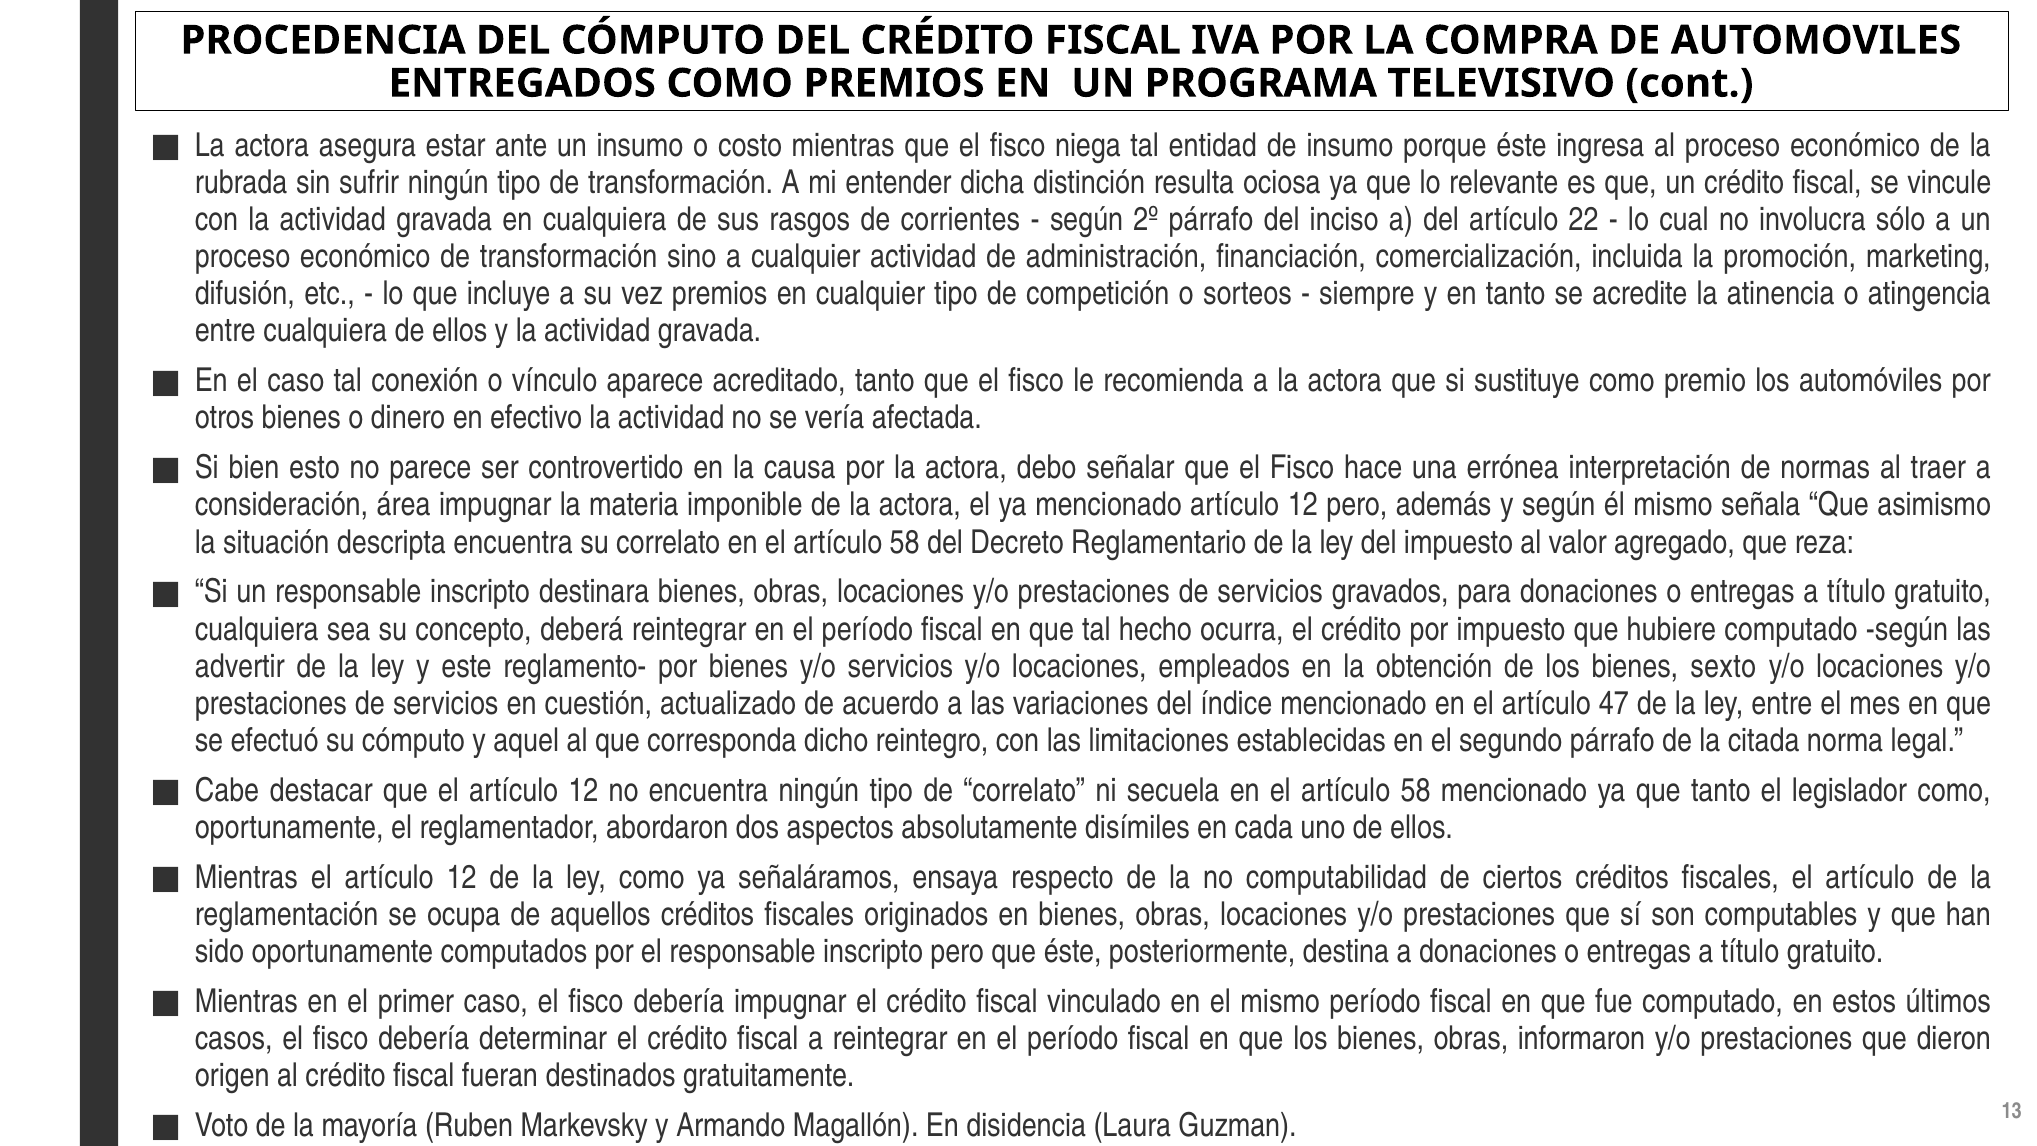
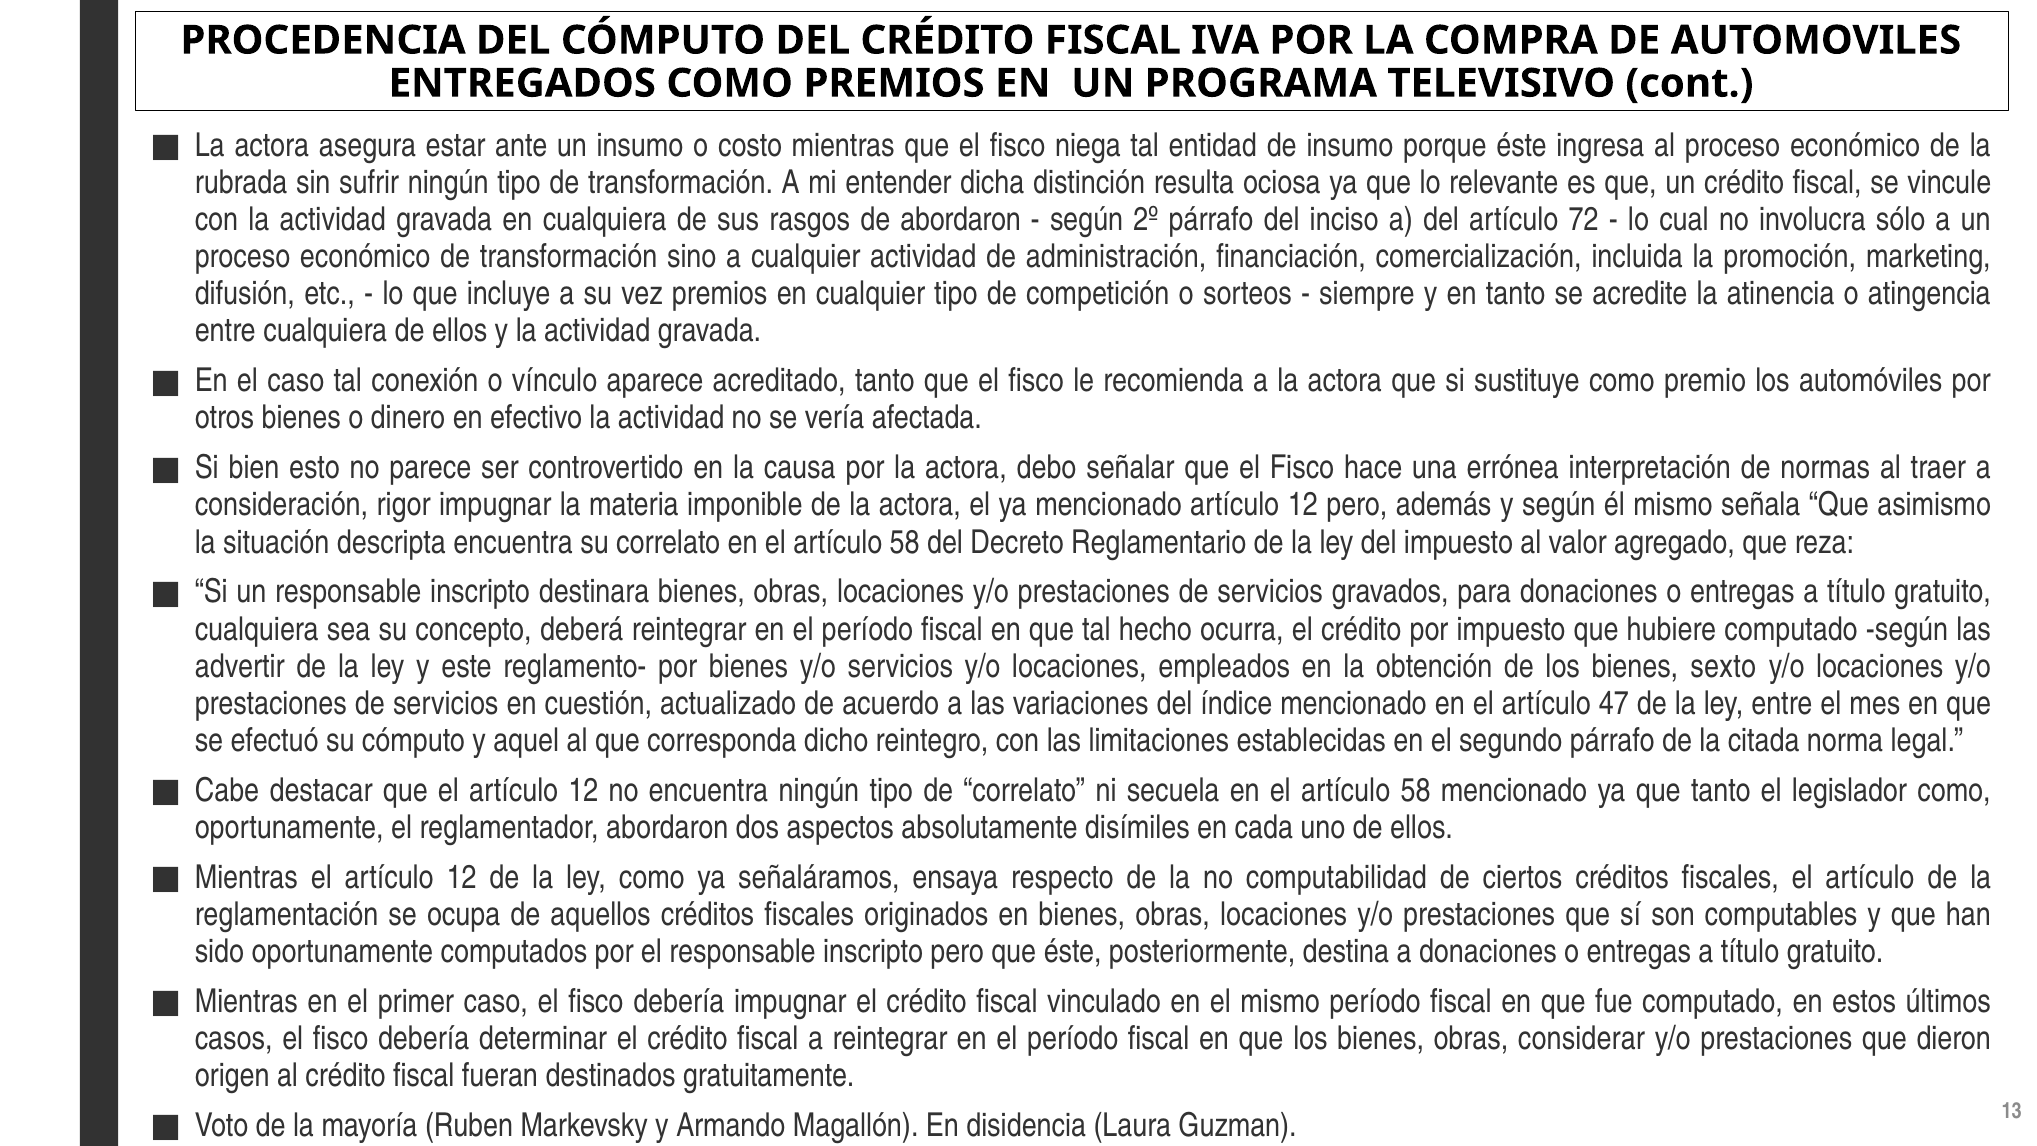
de corrientes: corrientes -> abordaron
22: 22 -> 72
área: área -> rigor
informaron: informaron -> considerar
